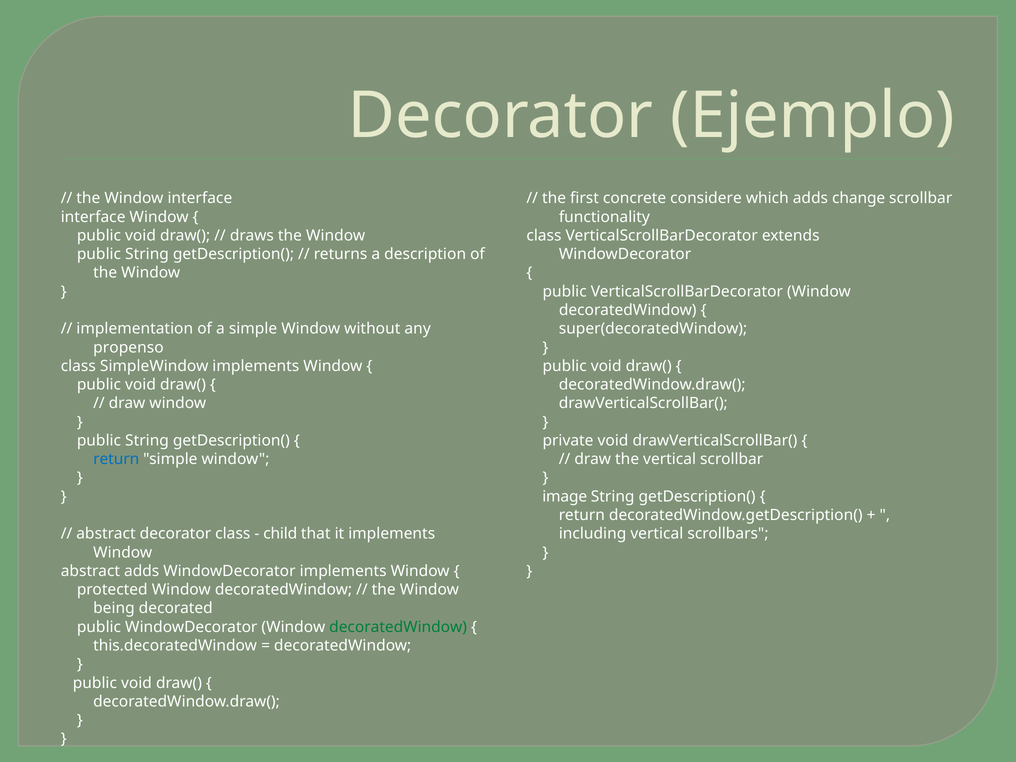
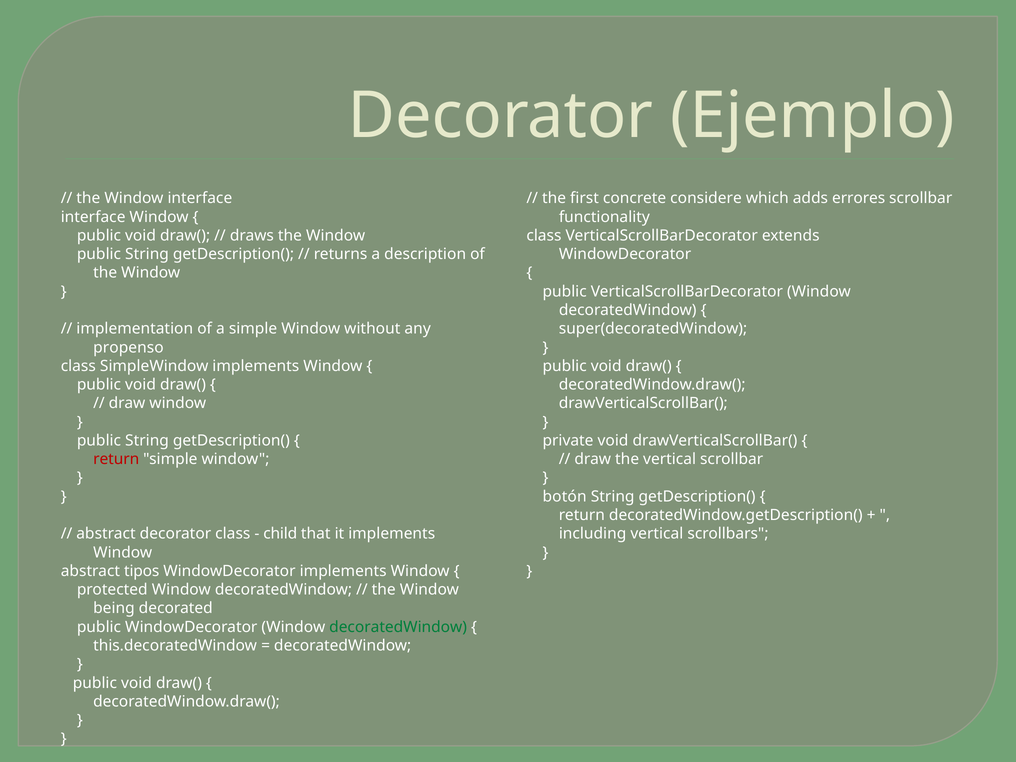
change: change -> errores
return at (116, 459) colour: blue -> red
image: image -> botón
abstract adds: adds -> tipos
